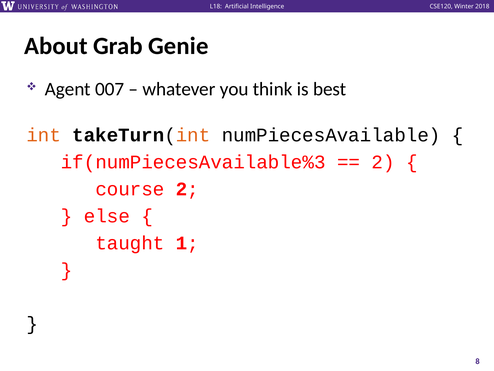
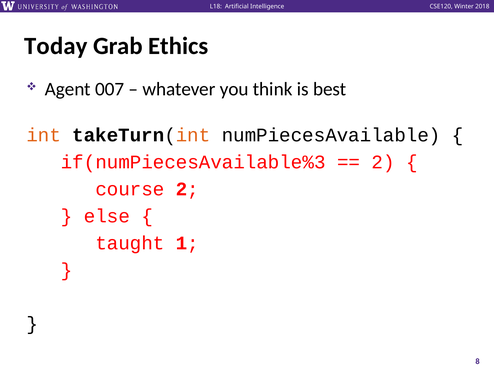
About: About -> Today
Genie: Genie -> Ethics
